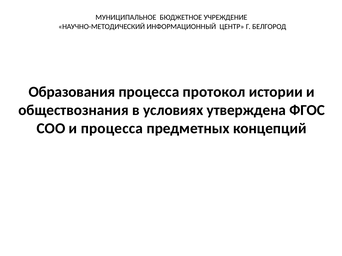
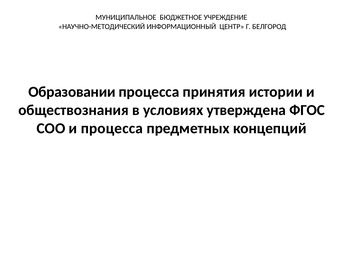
Образования: Образования -> Образовании
протокол: протокол -> принятия
